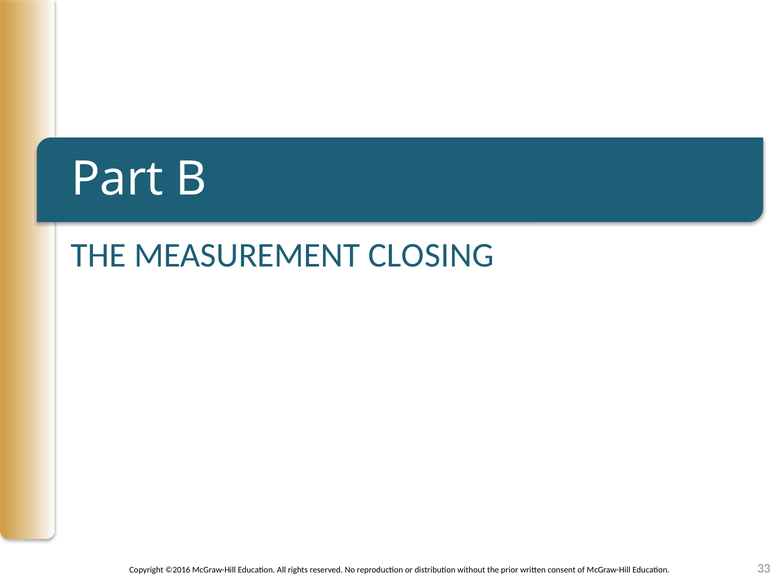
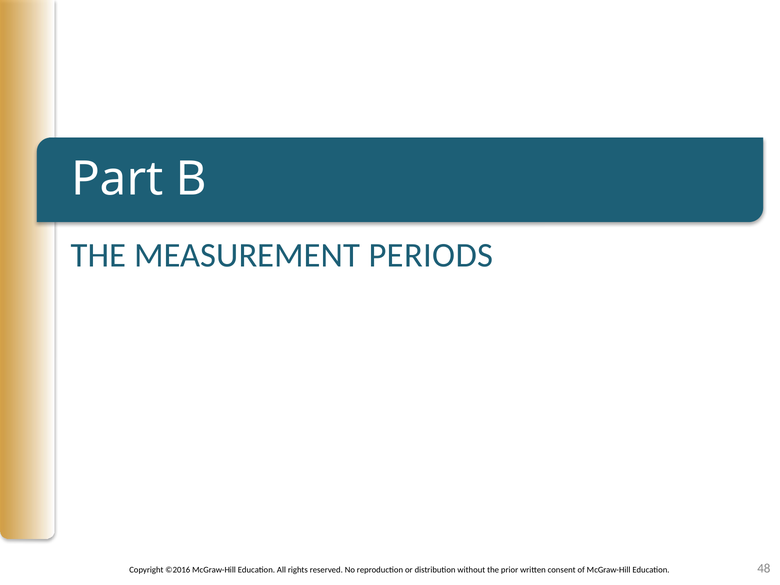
CLOSING: CLOSING -> PERIODS
33: 33 -> 48
